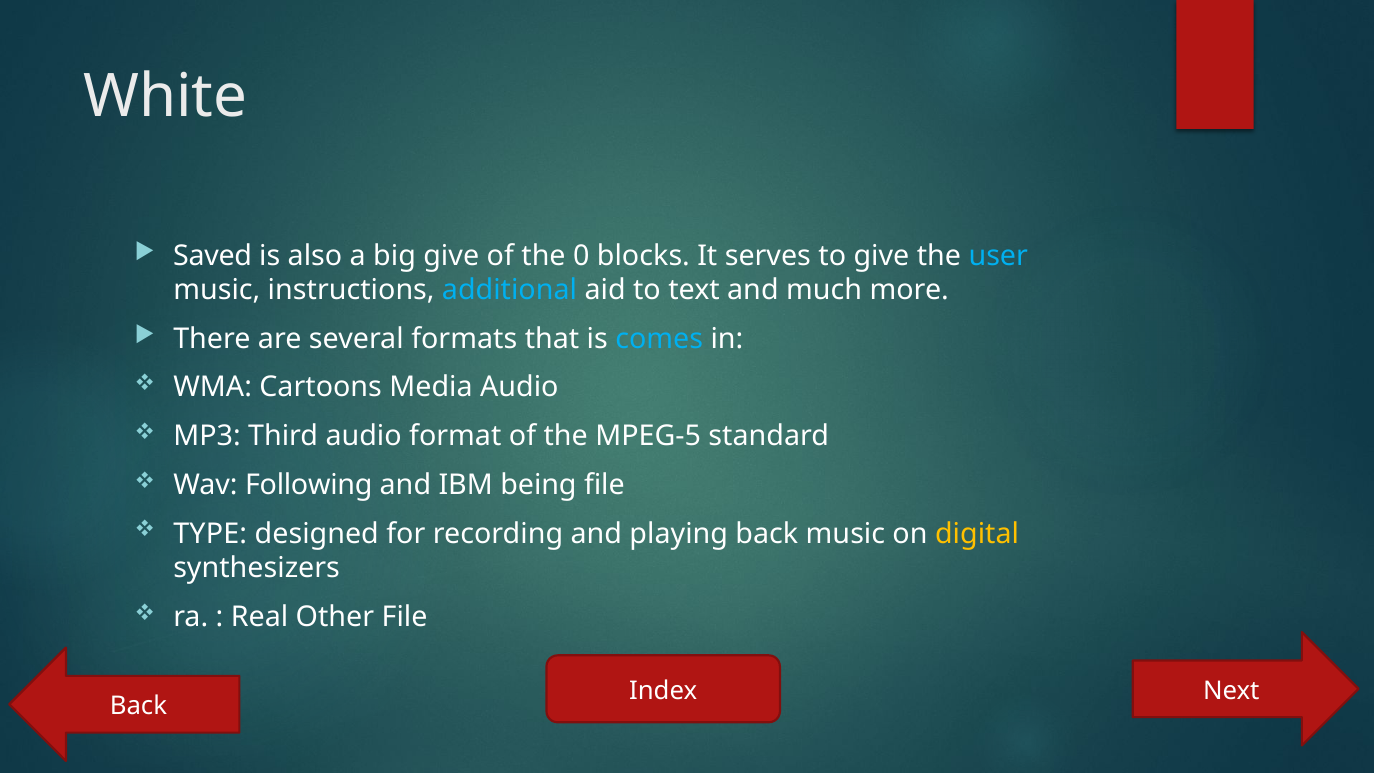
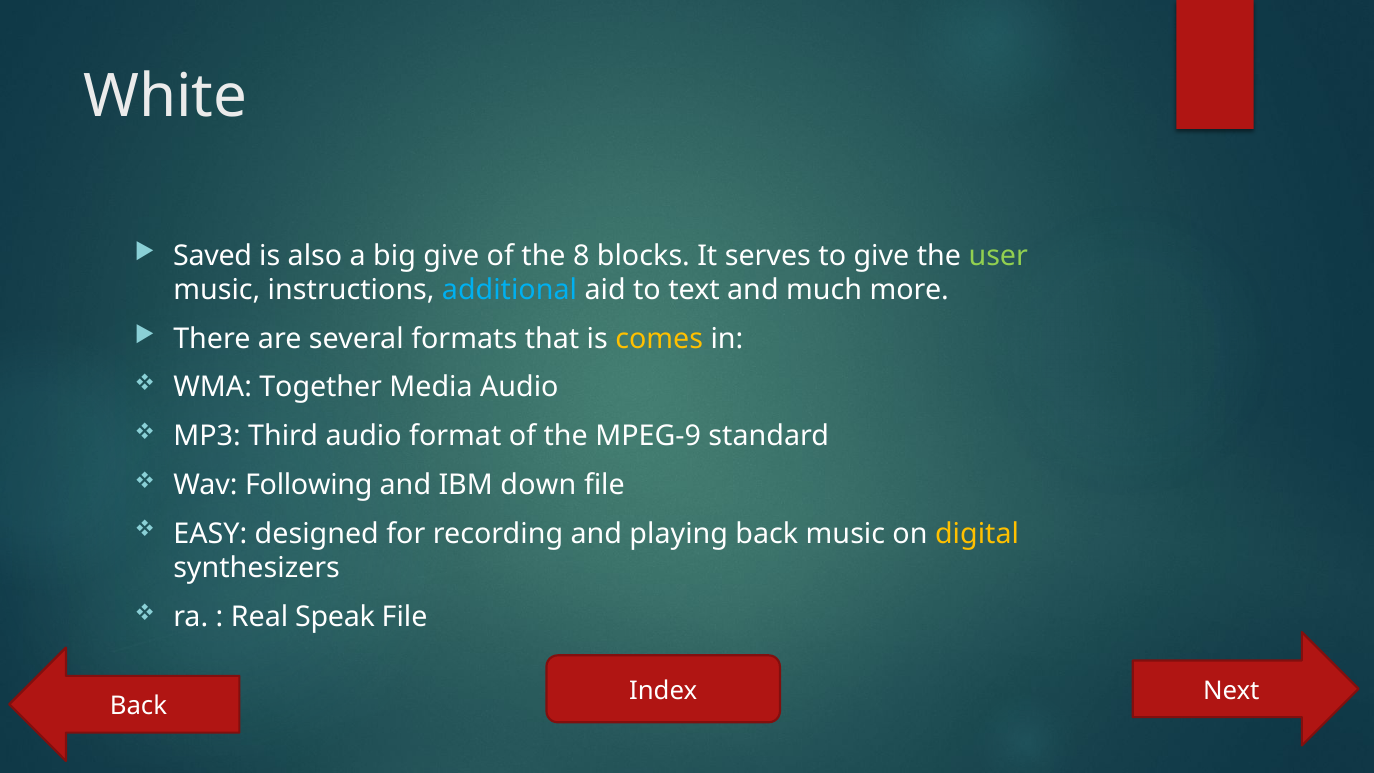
0: 0 -> 8
user colour: light blue -> light green
comes colour: light blue -> yellow
Cartoons: Cartoons -> Together
MPEG-5: MPEG-5 -> MPEG-9
being: being -> down
TYPE: TYPE -> EASY
Other: Other -> Speak
